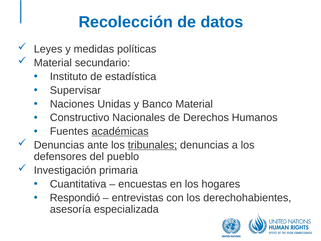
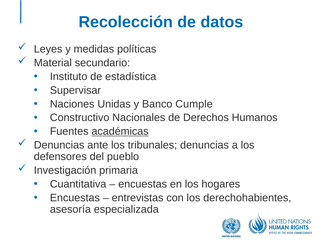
Banco Material: Material -> Cumple
tribunales underline: present -> none
Respondió at (75, 198): Respondió -> Encuestas
